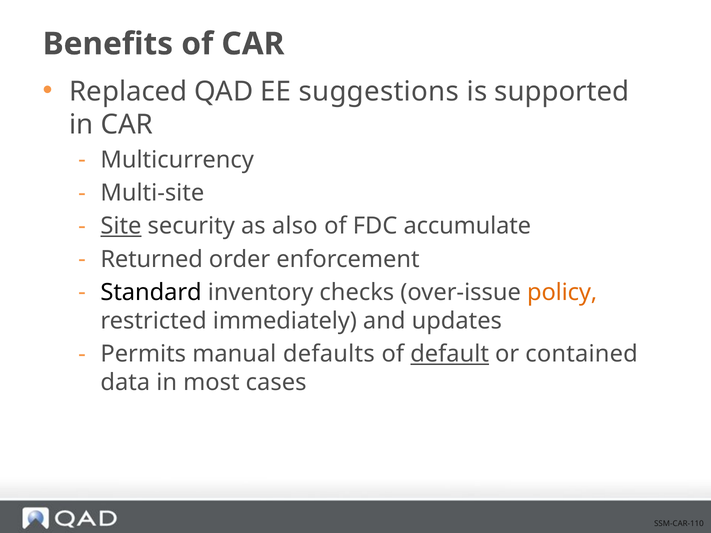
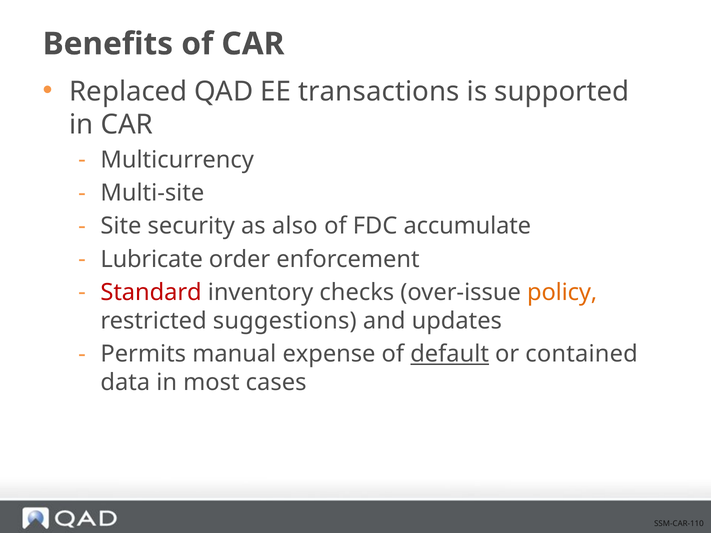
suggestions: suggestions -> transactions
Site underline: present -> none
Returned: Returned -> Lubricate
Standard colour: black -> red
immediately: immediately -> suggestions
defaults: defaults -> expense
